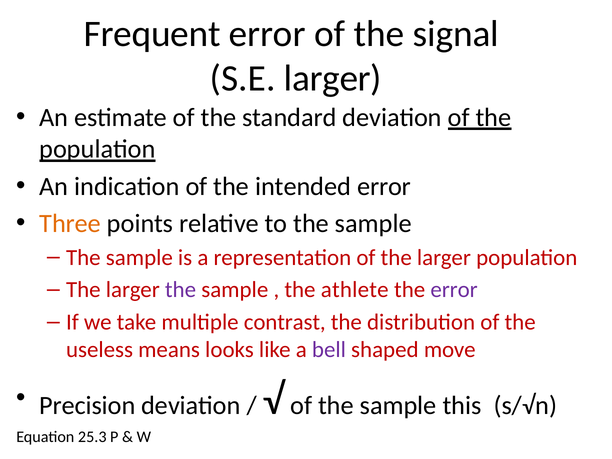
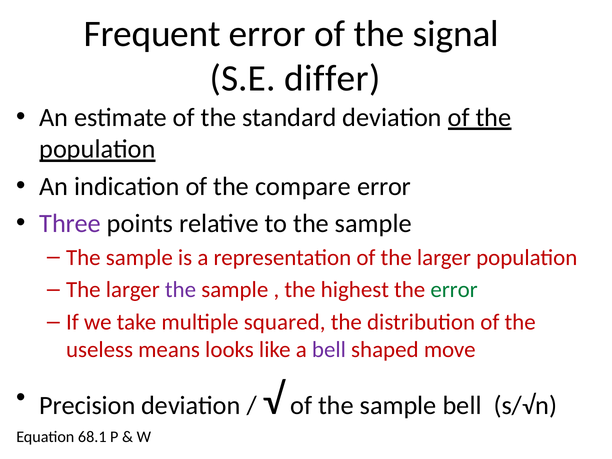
S.E larger: larger -> differ
intended: intended -> compare
Three colour: orange -> purple
athlete: athlete -> highest
error at (454, 290) colour: purple -> green
contrast: contrast -> squared
sample this: this -> bell
25.3: 25.3 -> 68.1
